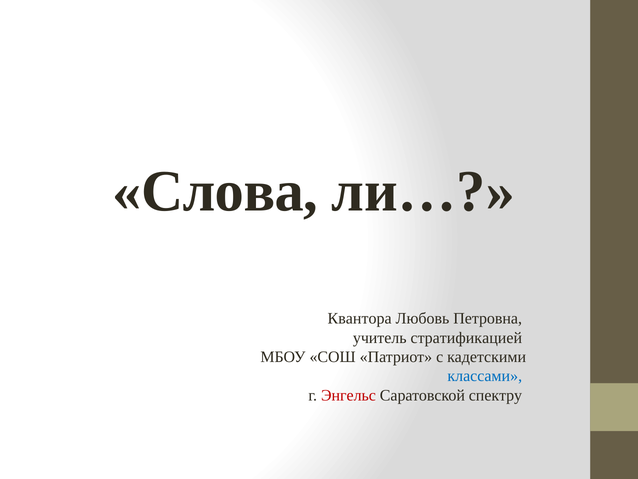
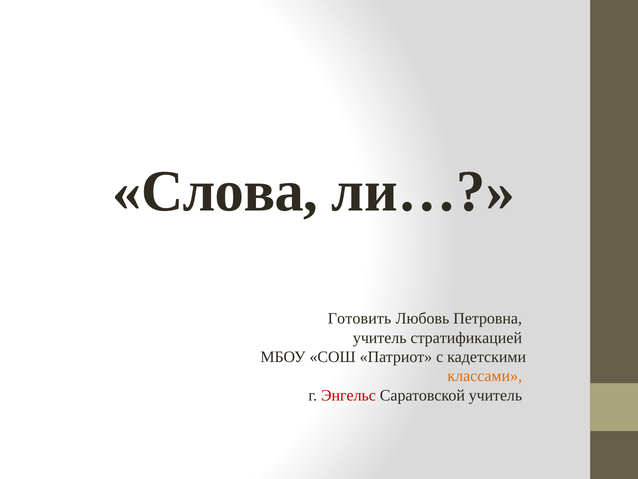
Квантора: Квантора -> Готовить
классами colour: blue -> orange
Саратовской спектру: спектру -> учитель
